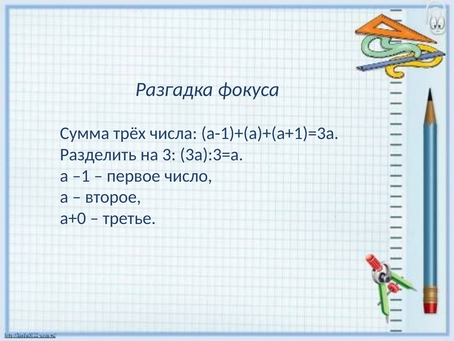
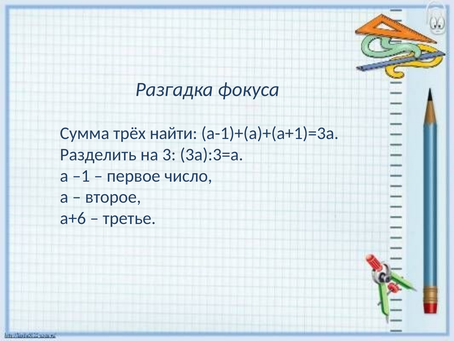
числа: числа -> найти
а+0: а+0 -> а+6
